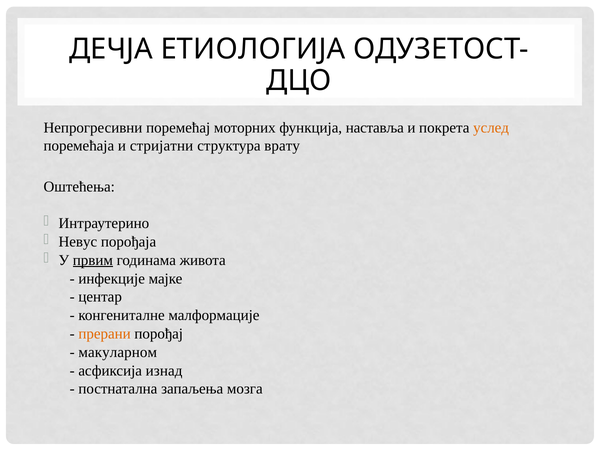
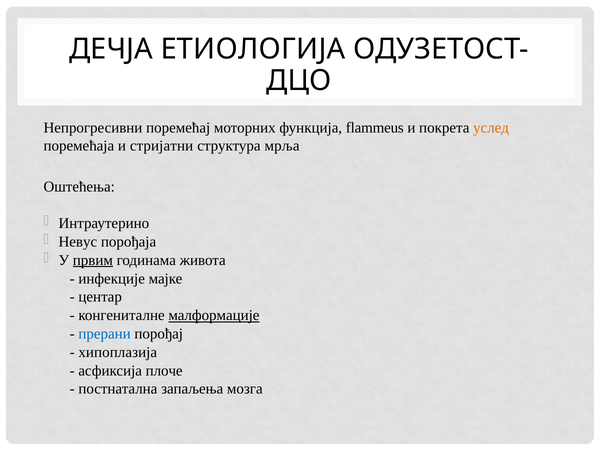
наставља: наставља -> flammeus
врату: врату -> мрља
малформације underline: none -> present
прерани colour: orange -> blue
макуларном: макуларном -> хипоплазија
изнад: изнад -> плоче
